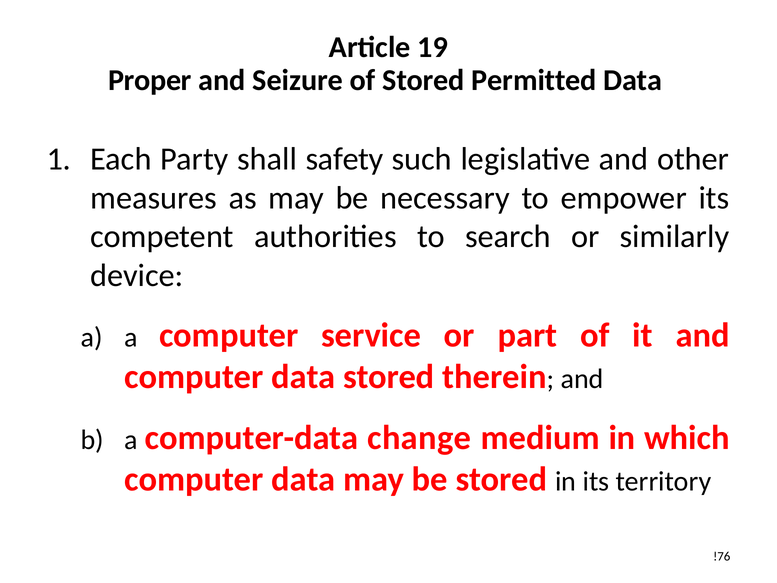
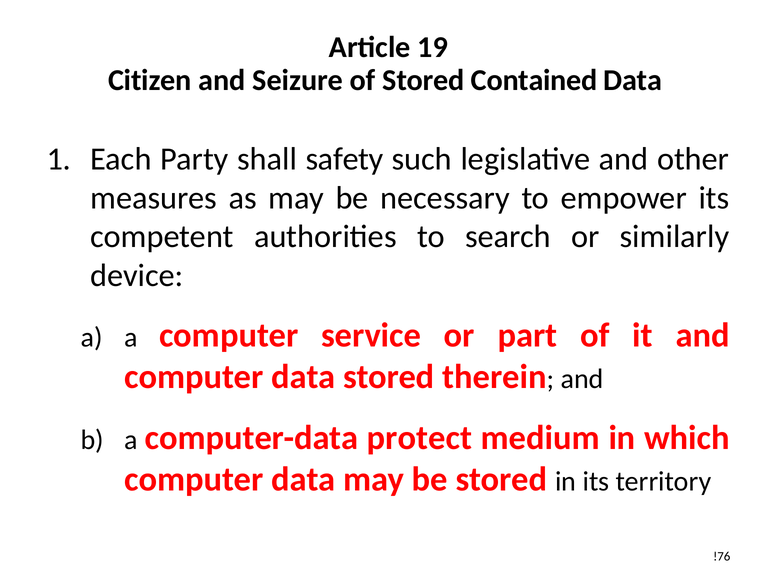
Proper: Proper -> Citizen
Permitted: Permitted -> Contained
change: change -> protect
